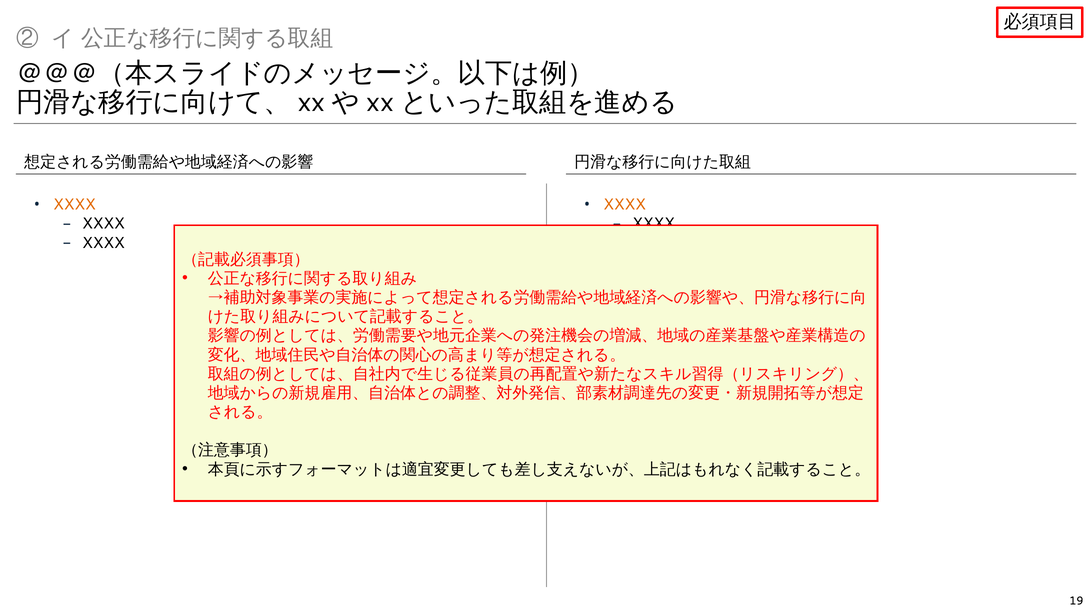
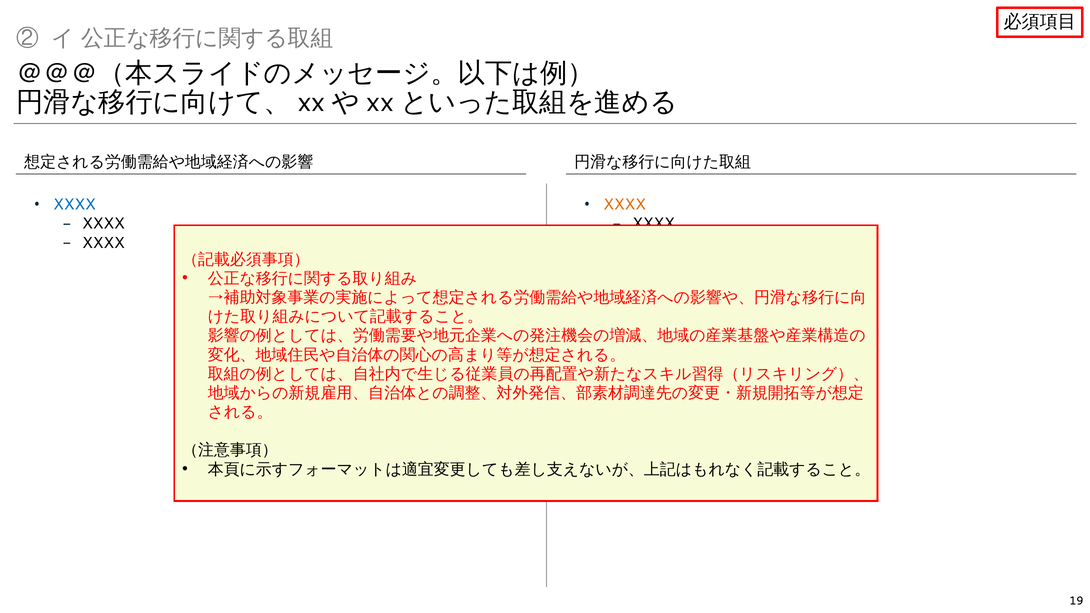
XXXX at (74, 205) colour: orange -> blue
